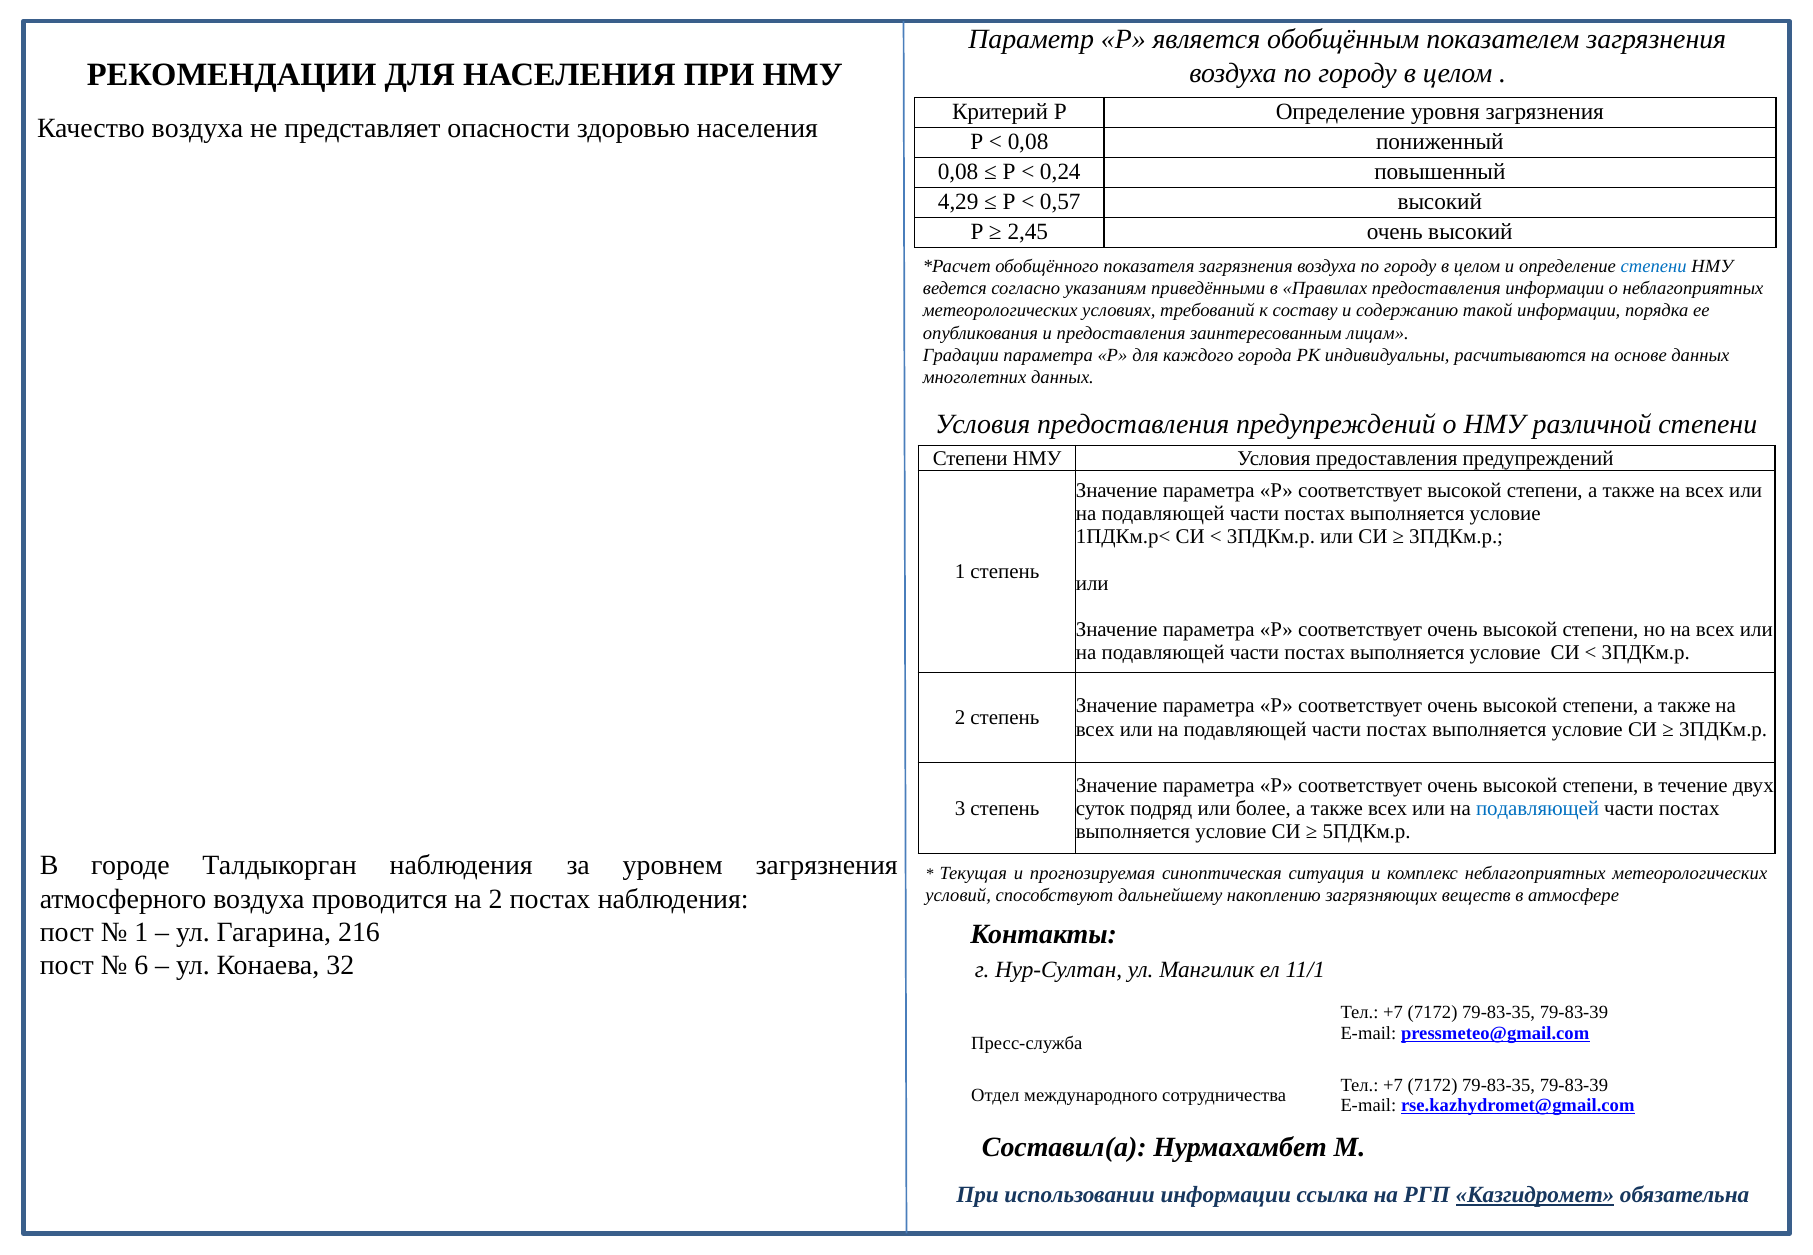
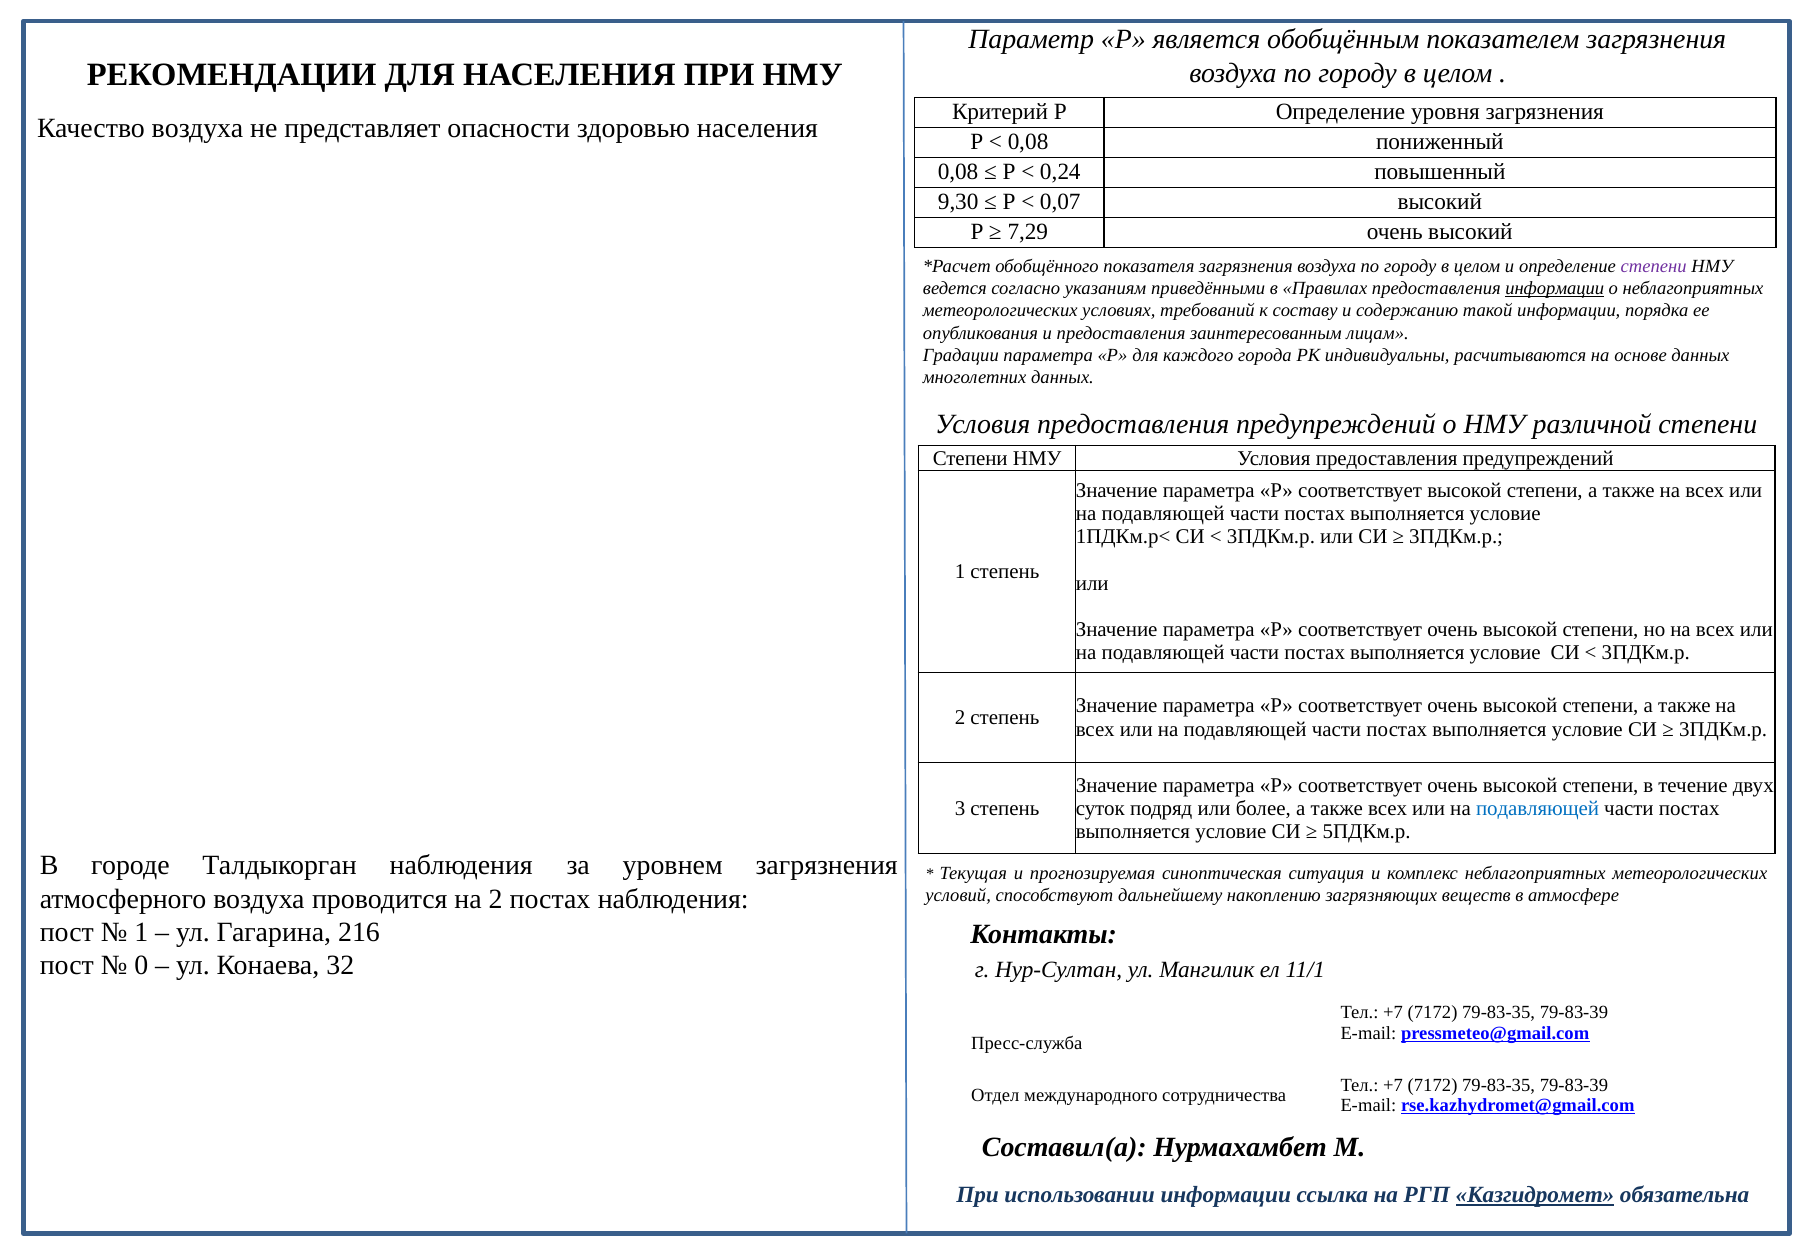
4,29: 4,29 -> 9,30
0,57: 0,57 -> 0,07
2,45: 2,45 -> 7,29
степени at (1654, 266) colour: blue -> purple
информации at (1555, 288) underline: none -> present
6: 6 -> 0
